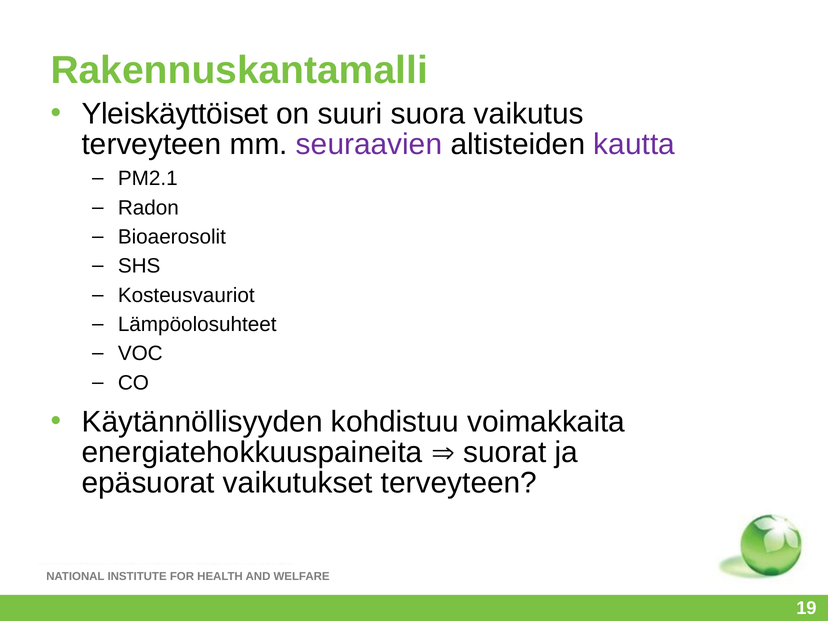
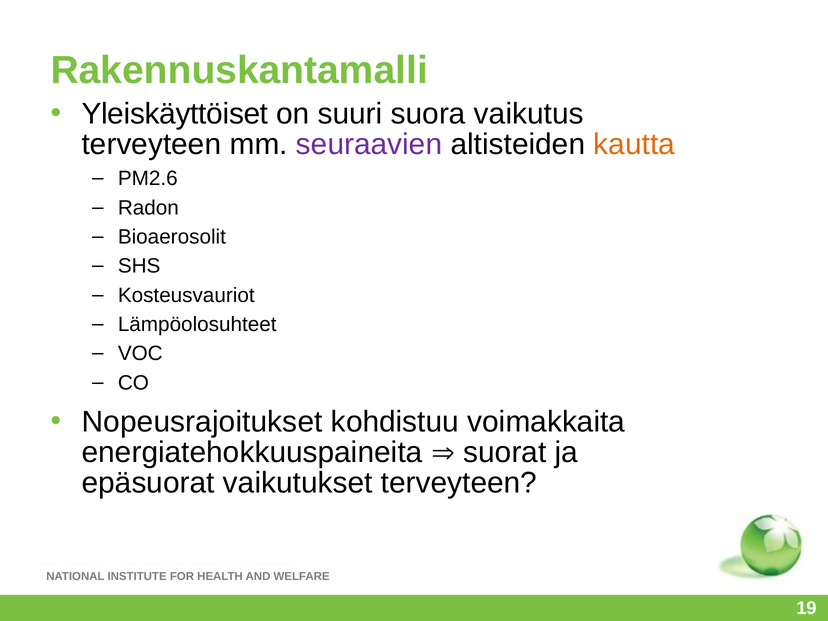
kautta colour: purple -> orange
PM2.1: PM2.1 -> PM2.6
Käytännöllisyyden: Käytännöllisyyden -> Nopeusrajoitukset
